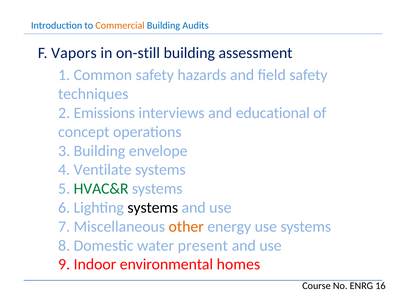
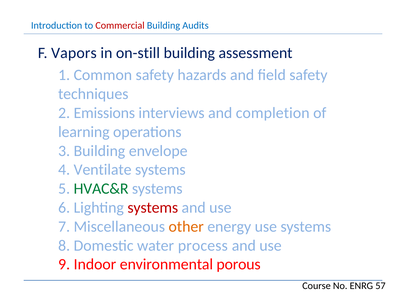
Commercial colour: orange -> red
educational: educational -> completion
concept: concept -> learning
systems at (153, 208) colour: black -> red
present: present -> process
homes: homes -> porous
16: 16 -> 57
